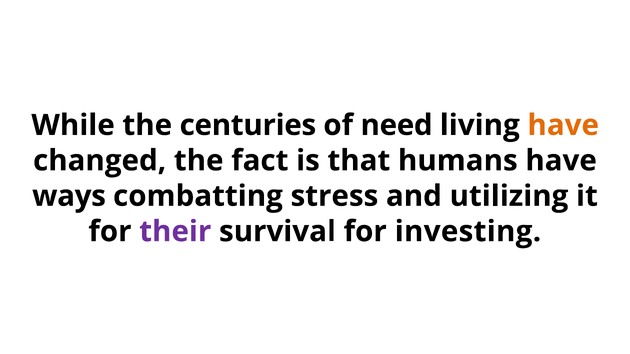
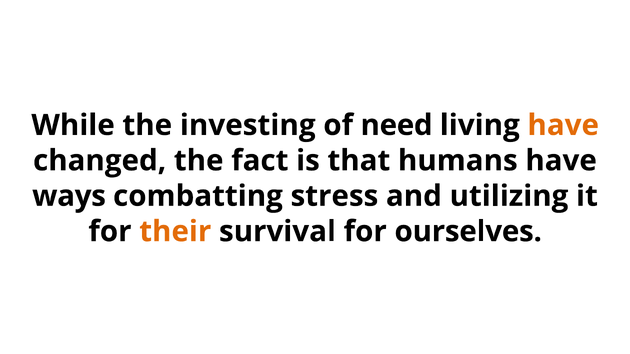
centuries: centuries -> investing
their colour: purple -> orange
investing: investing -> ourselves
